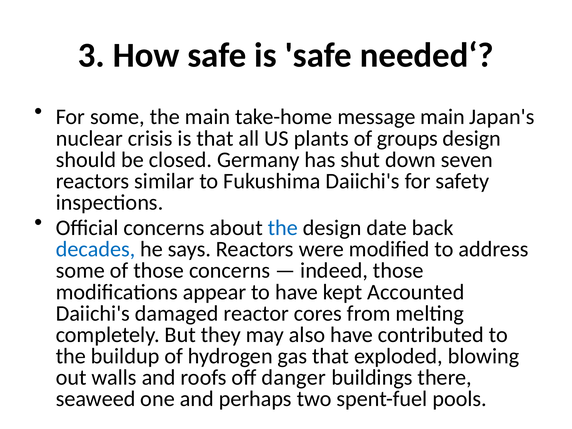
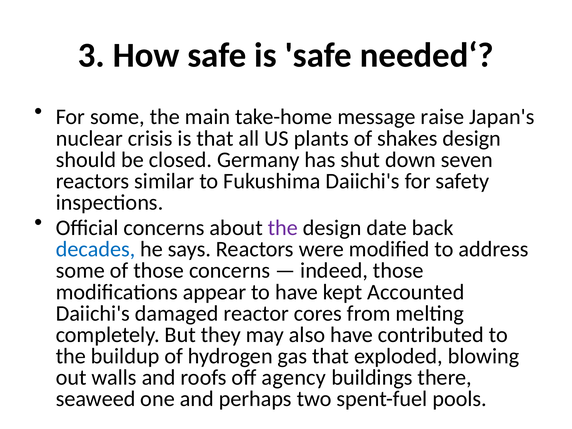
message main: main -> raise
groups: groups -> shakes
the at (283, 228) colour: blue -> purple
danger: danger -> agency
